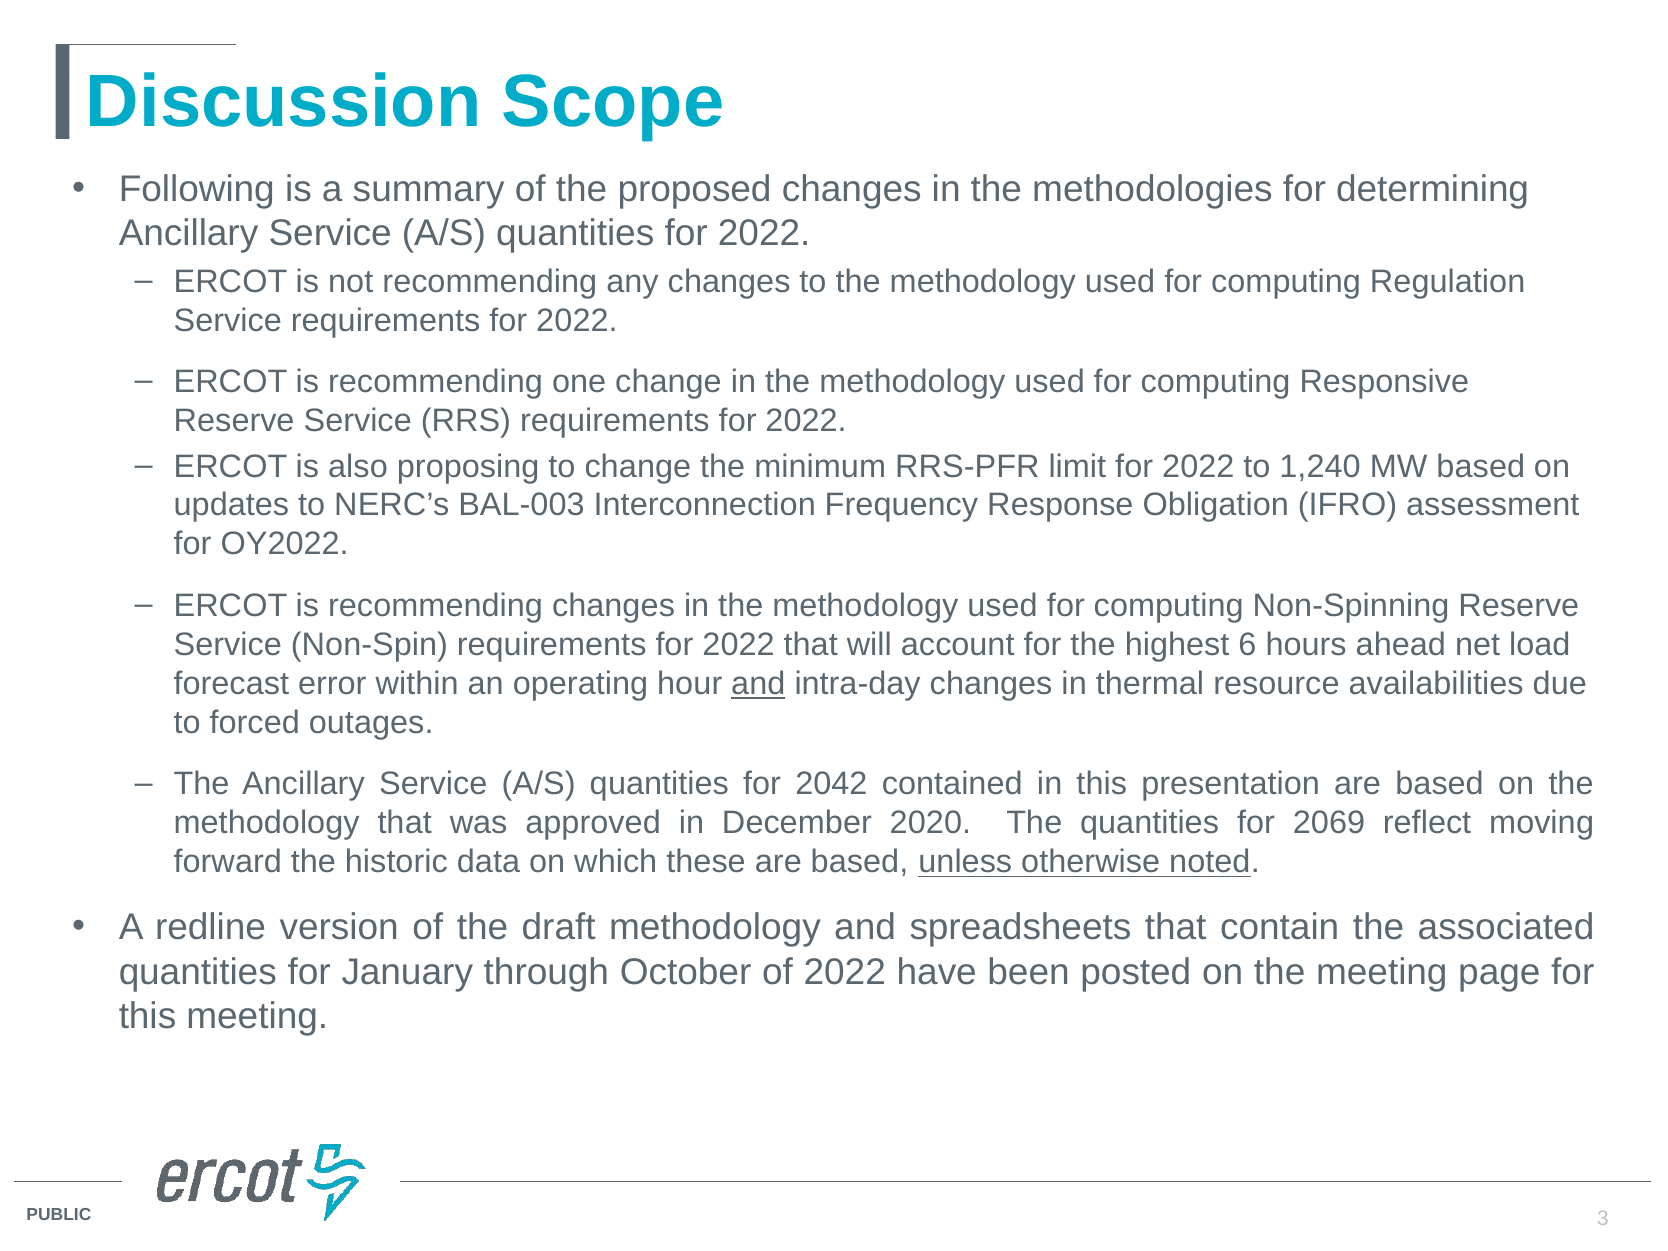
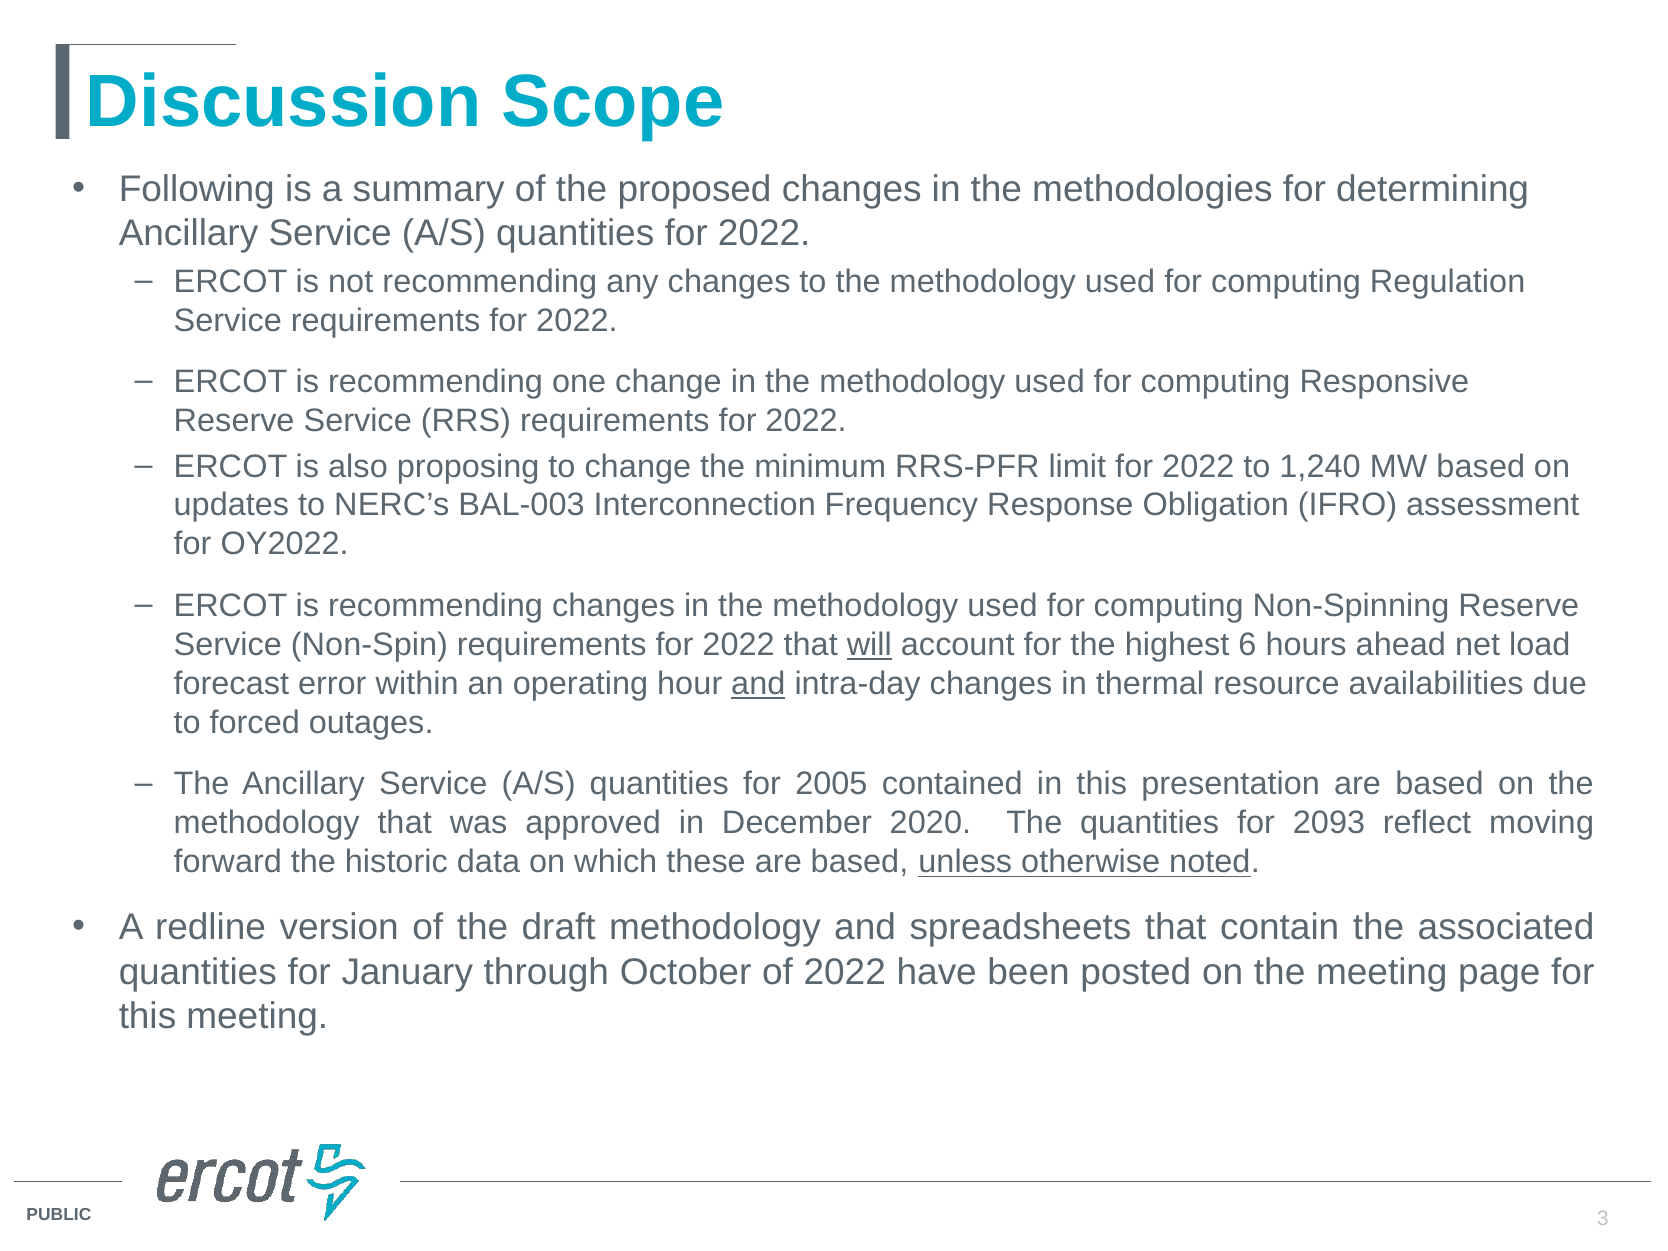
will underline: none -> present
2042: 2042 -> 2005
2069: 2069 -> 2093
